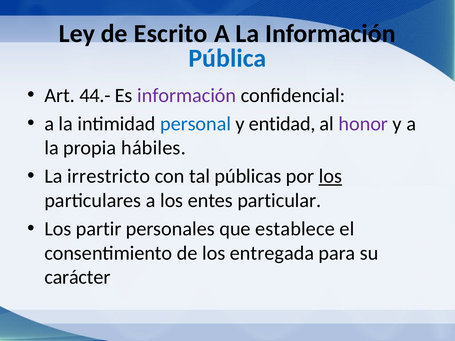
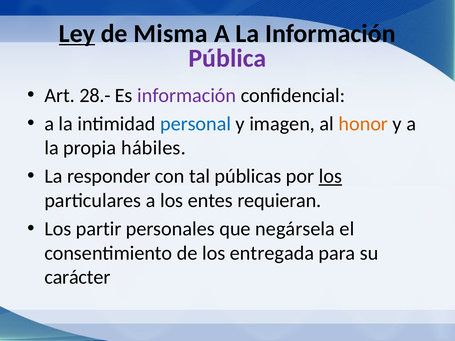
Ley underline: none -> present
Escrito: Escrito -> Misma
Pública colour: blue -> purple
44.-: 44.- -> 28.-
entidad: entidad -> imagen
honor colour: purple -> orange
irrestricto: irrestricto -> responder
particular: particular -> requieran
establece: establece -> negársela
